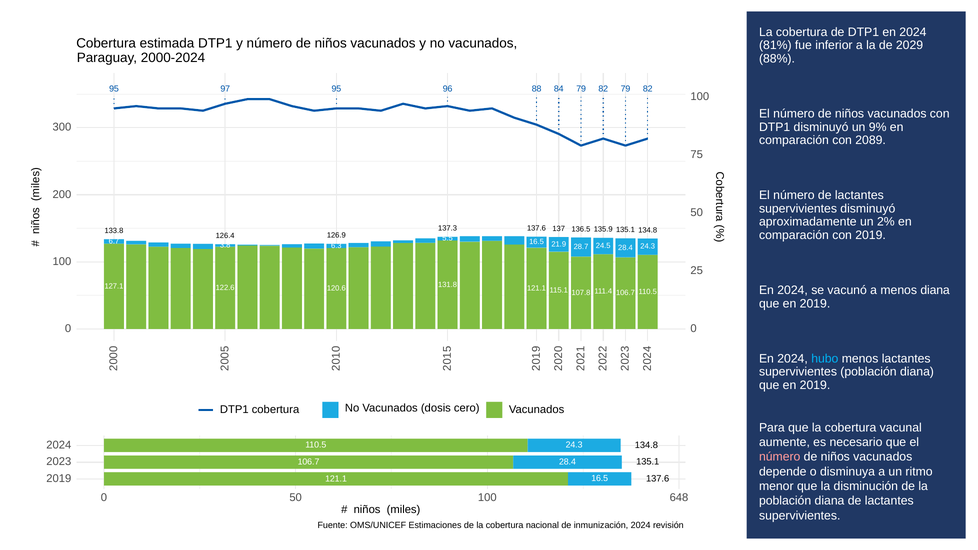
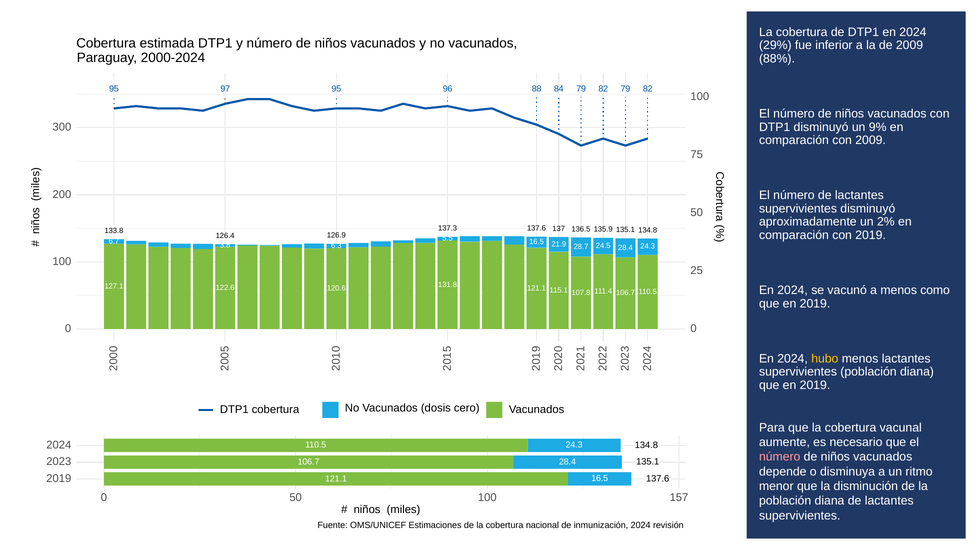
81%: 81% -> 29%
de 2029: 2029 -> 2009
con 2089: 2089 -> 2009
menos diana: diana -> como
hubo colour: light blue -> yellow
648: 648 -> 157
